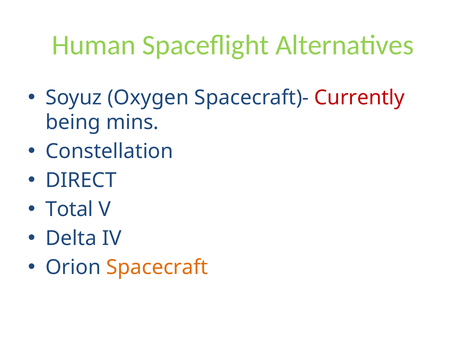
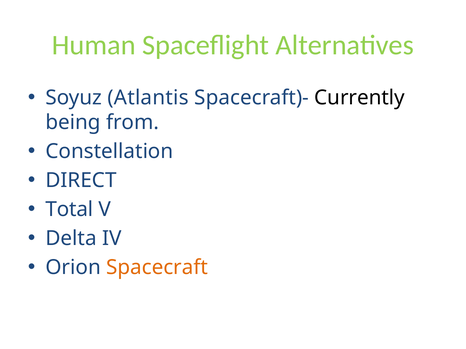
Oxygen: Oxygen -> Atlantis
Currently colour: red -> black
mins: mins -> from
